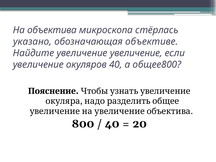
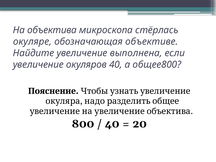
указано: указано -> окуляре
увеличение увеличение: увеличение -> выполнена
